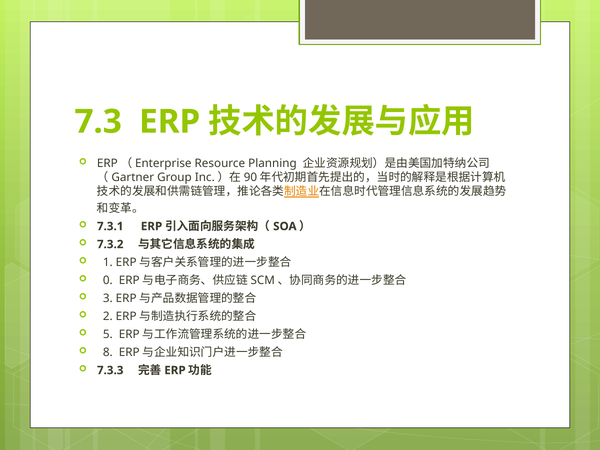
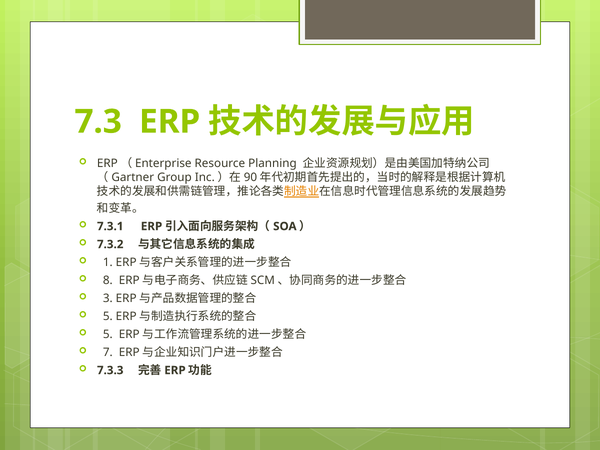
0: 0 -> 8
2 at (108, 316): 2 -> 5
8: 8 -> 7
